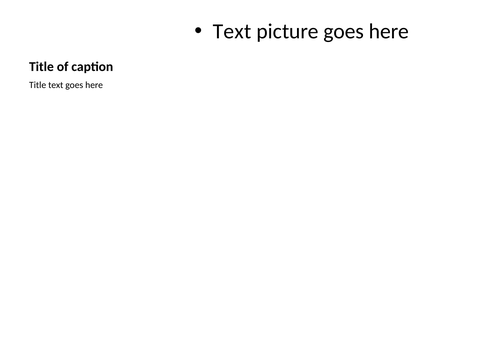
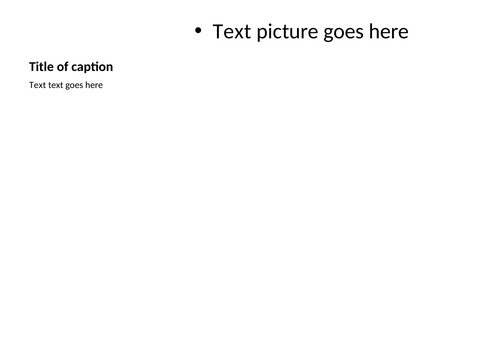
Title at (38, 85): Title -> Text
